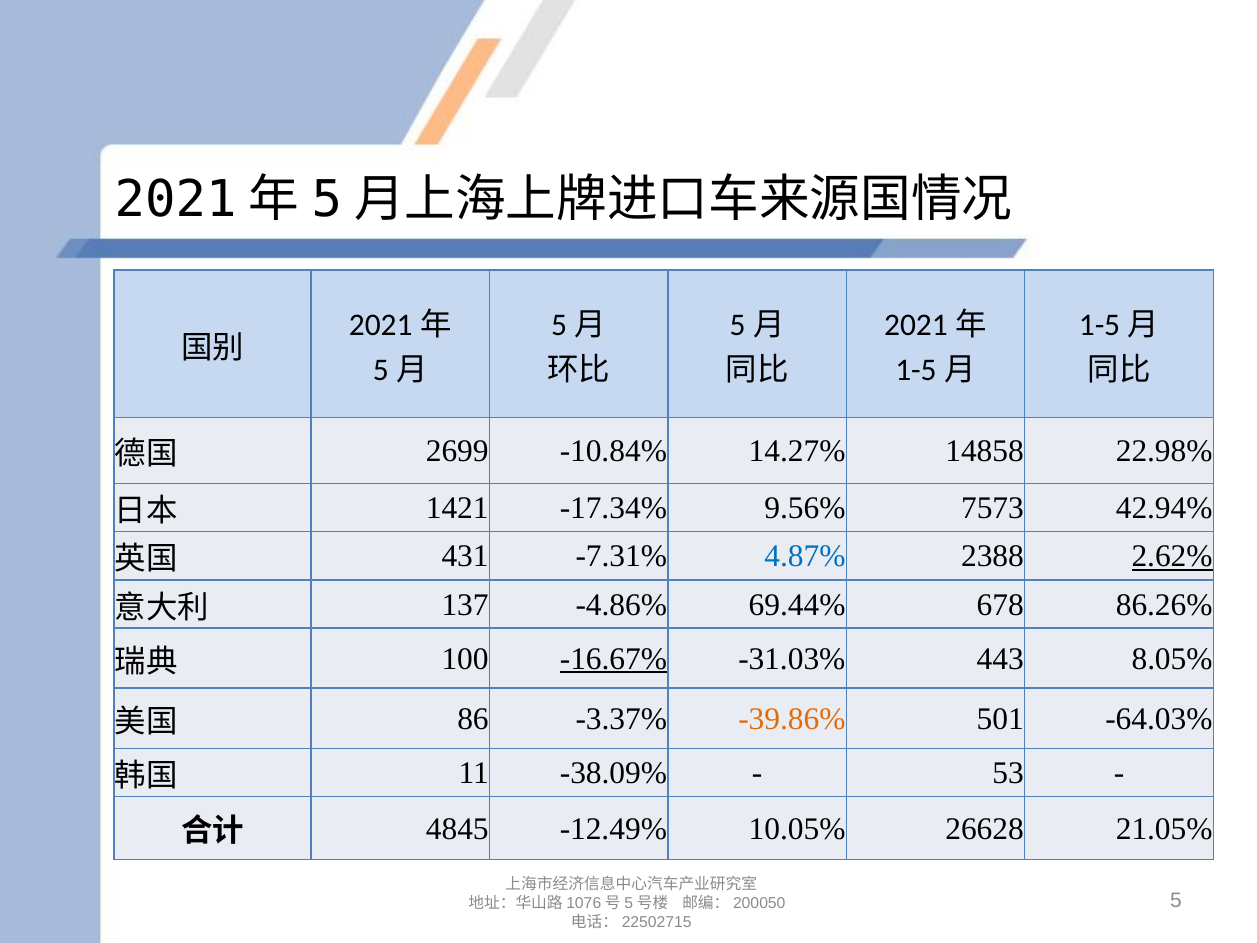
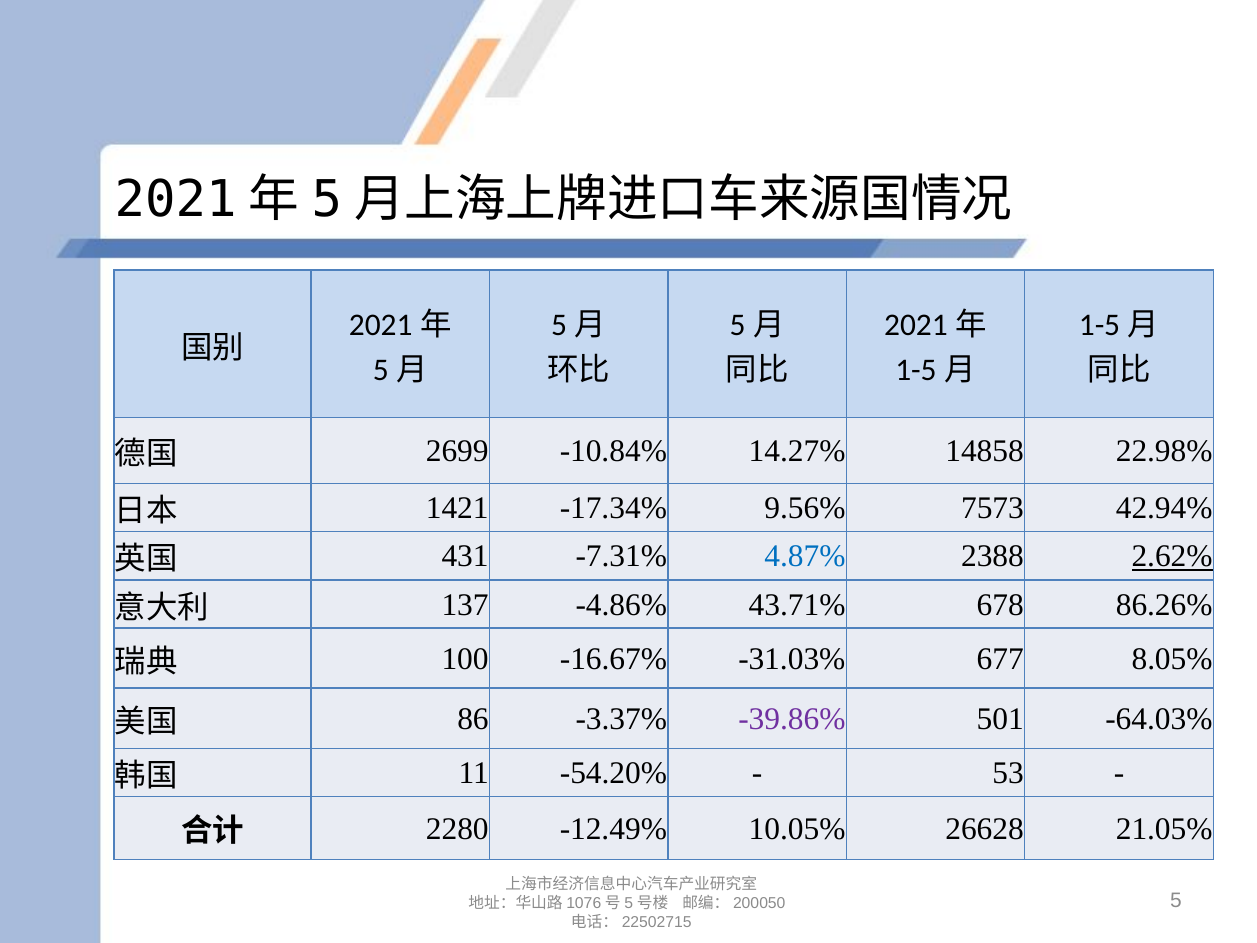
69.44%: 69.44% -> 43.71%
-16.67% underline: present -> none
443: 443 -> 677
-39.86% colour: orange -> purple
-38.09%: -38.09% -> -54.20%
4845: 4845 -> 2280
